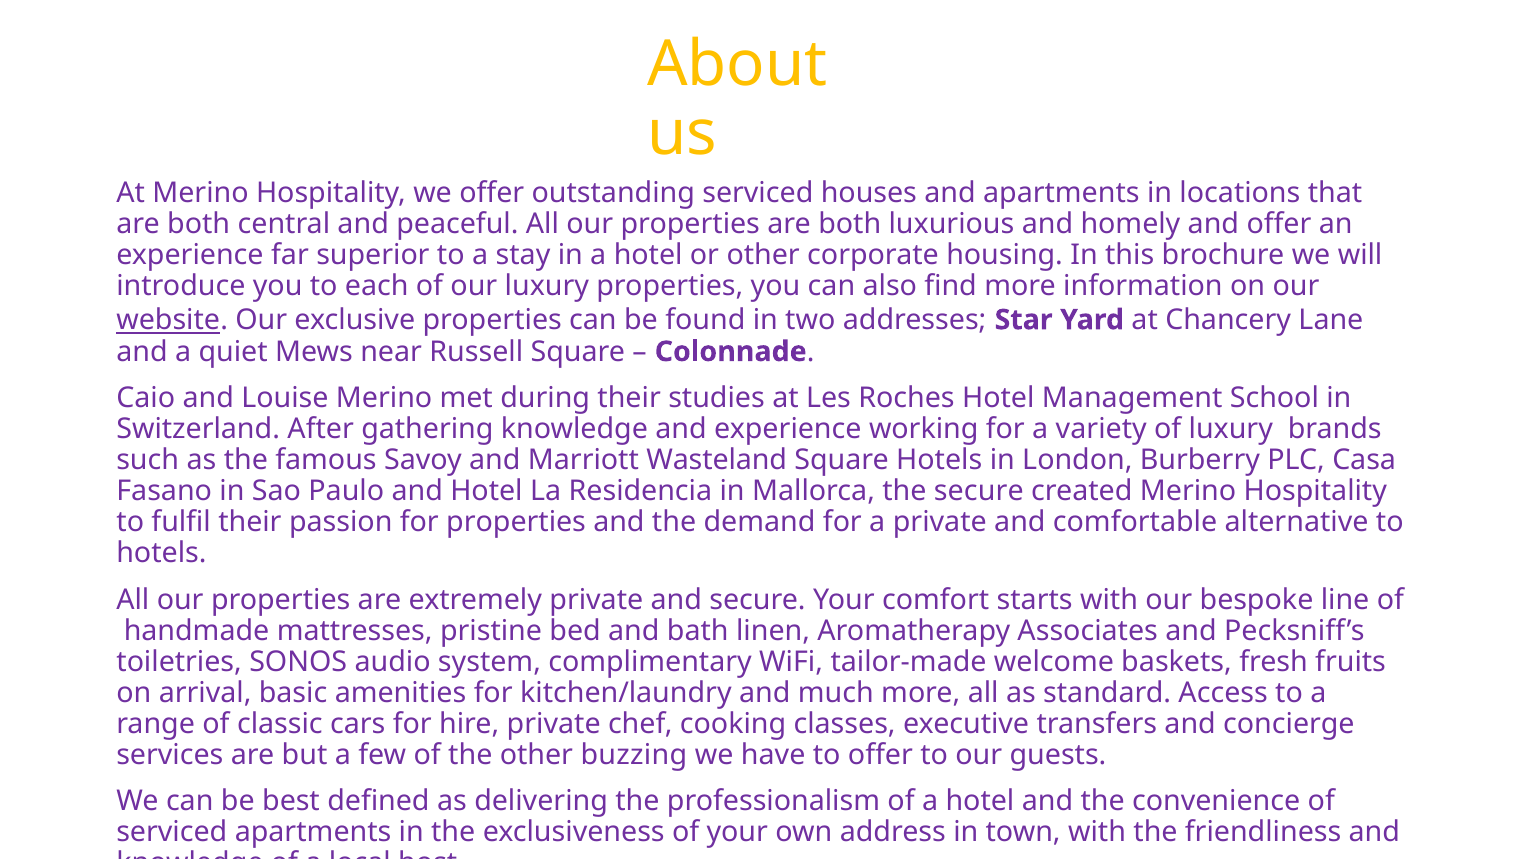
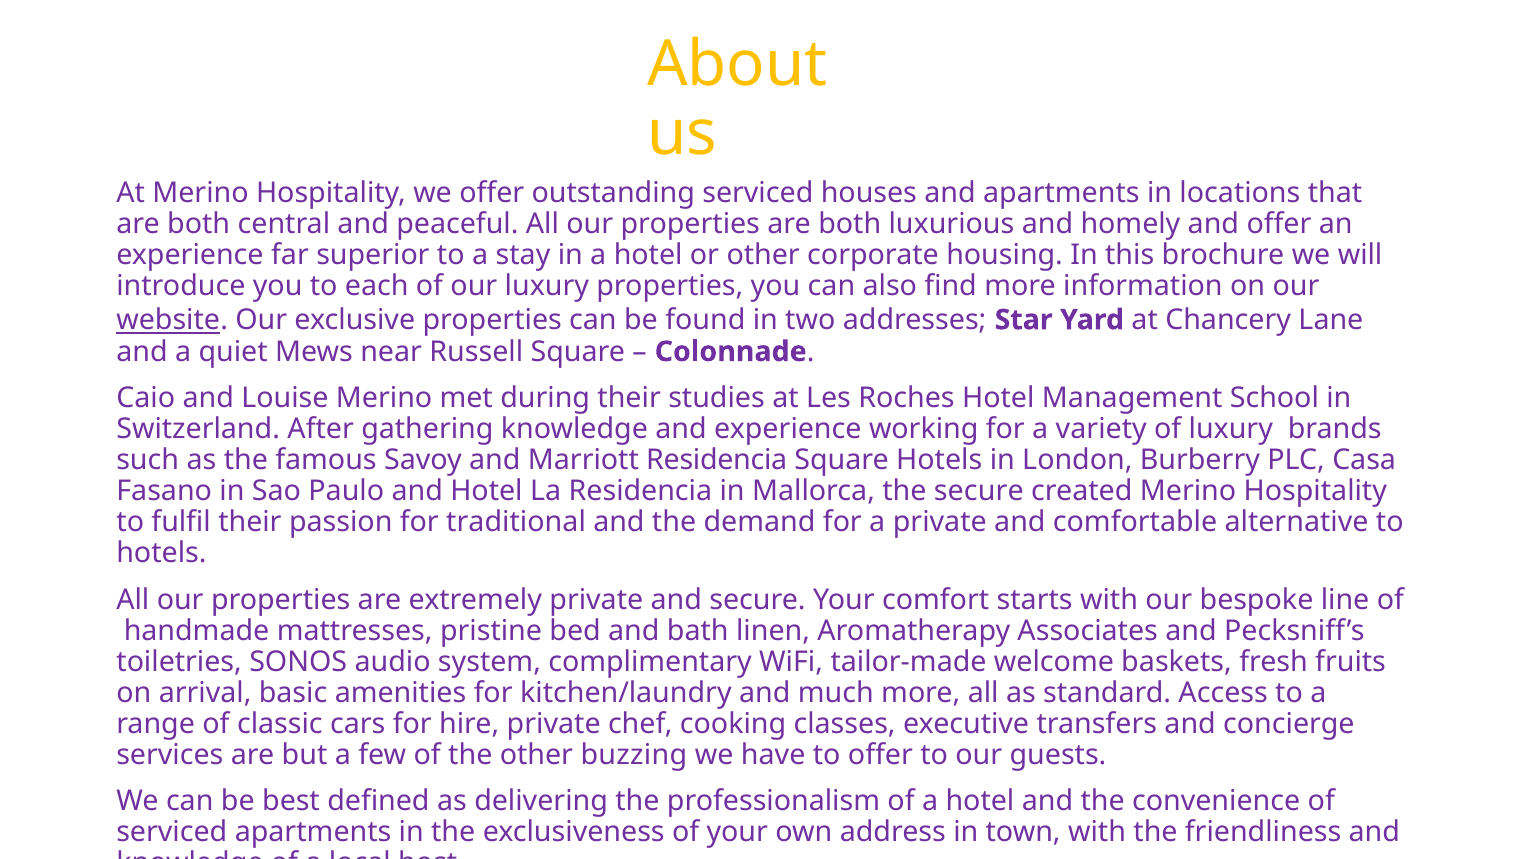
Marriott Wasteland: Wasteland -> Residencia
for properties: properties -> traditional
